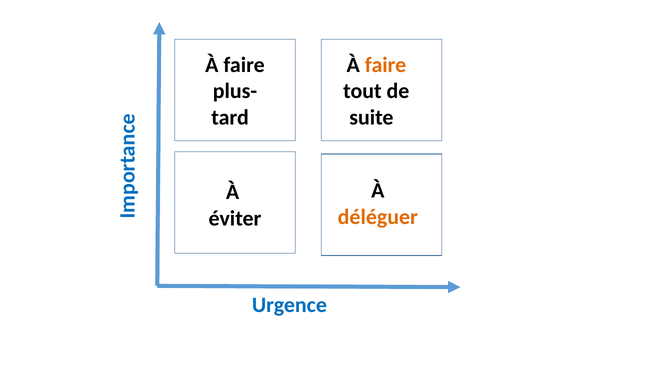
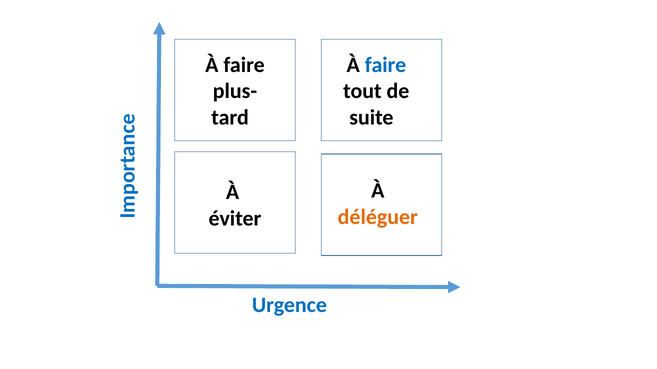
faire at (385, 65) colour: orange -> blue
